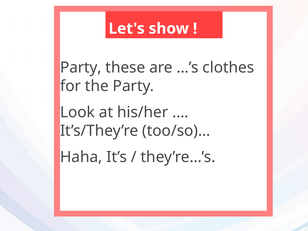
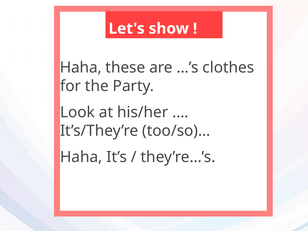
Party at (81, 68): Party -> Haha
